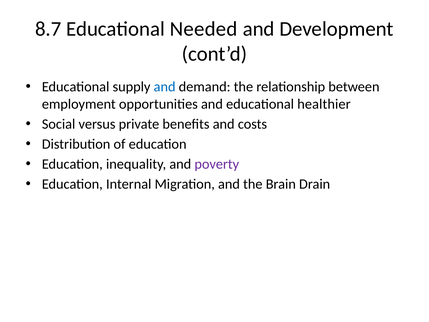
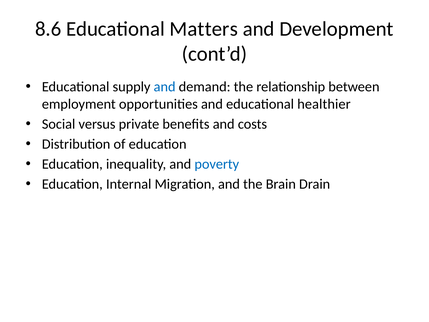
8.7: 8.7 -> 8.6
Needed: Needed -> Matters
poverty colour: purple -> blue
